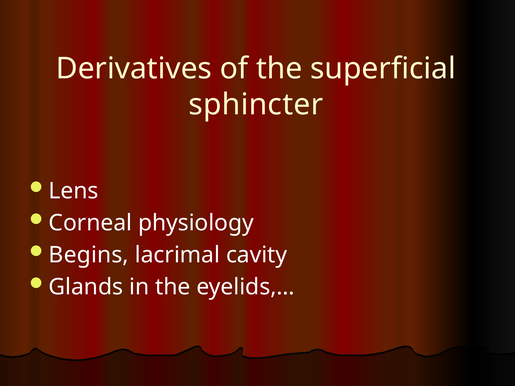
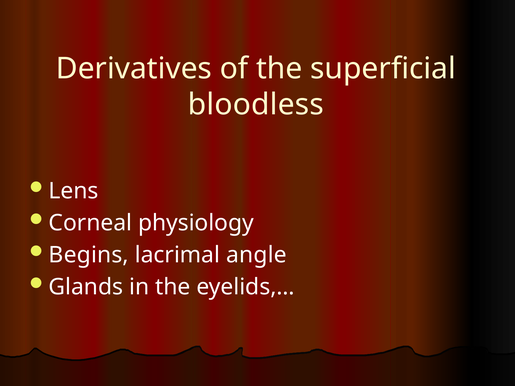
sphincter: sphincter -> bloodless
cavity: cavity -> angle
